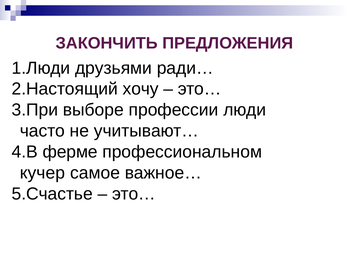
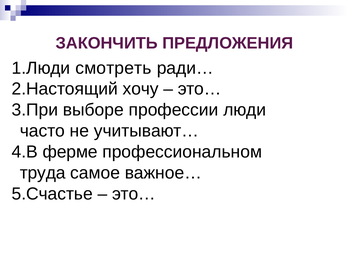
друзьями: друзьями -> смотреть
кучер: кучер -> труда
